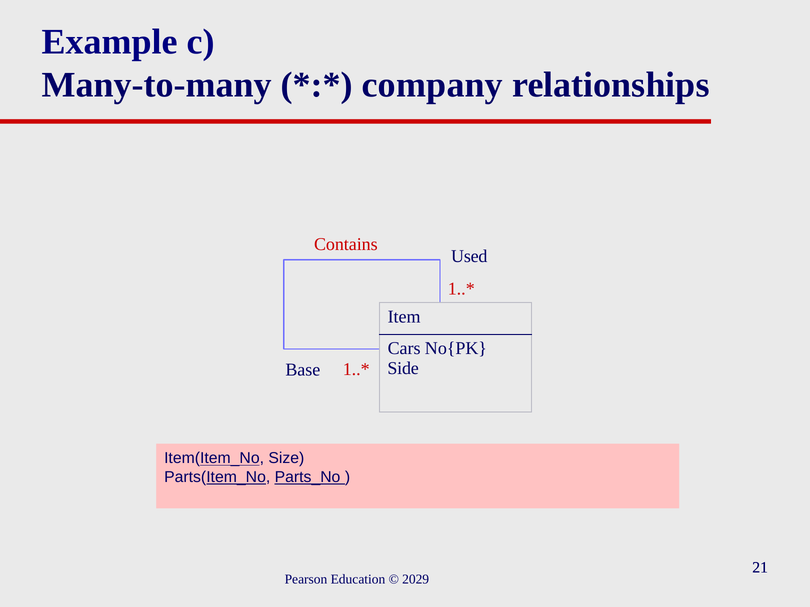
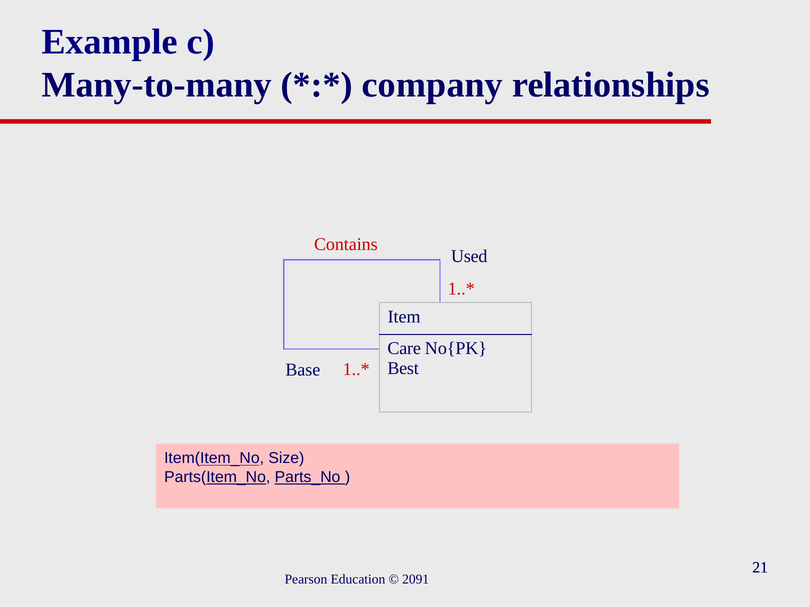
Cars: Cars -> Care
Side: Side -> Best
2029: 2029 -> 2091
